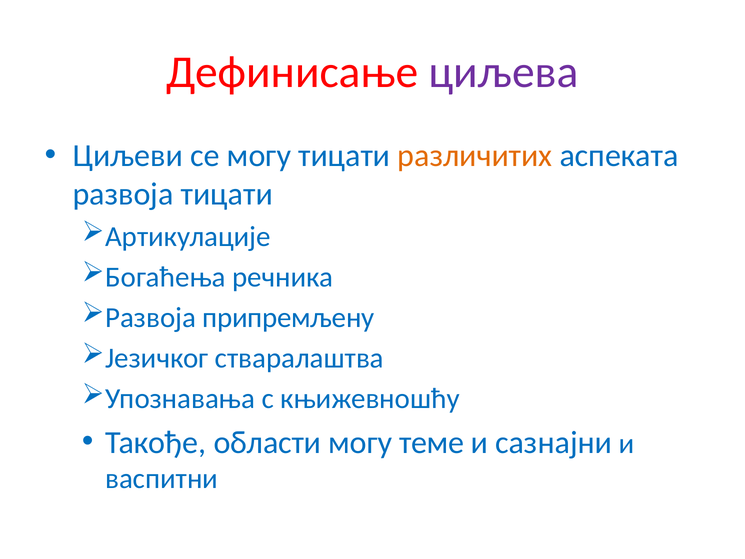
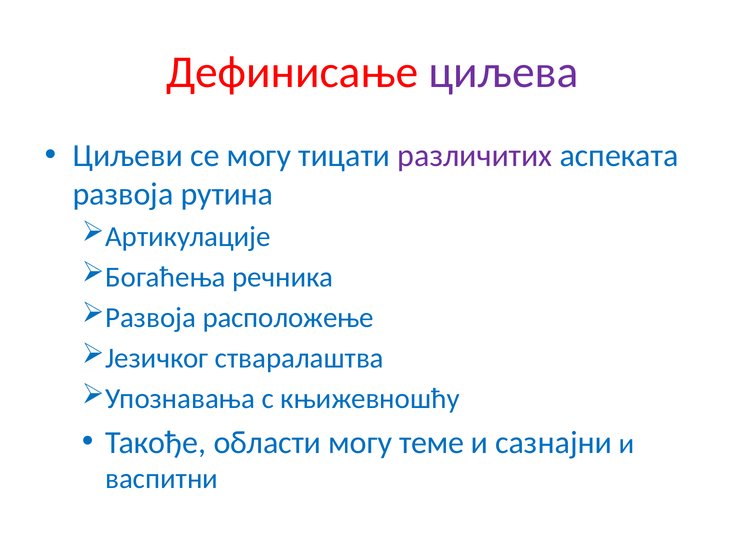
различитих colour: orange -> purple
развоја тицати: тицати -> рутина
припремљену: припремљену -> расположење
